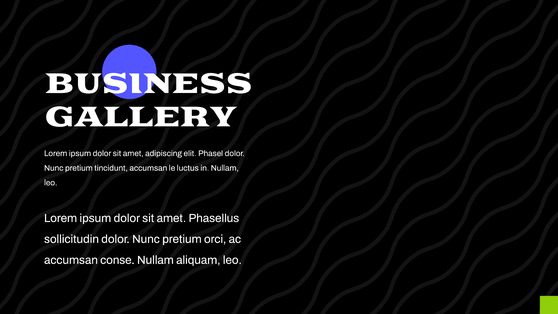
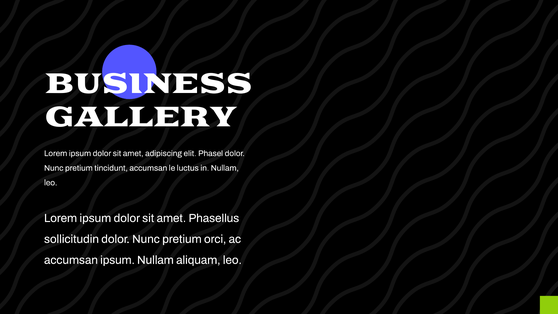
accumsan conse: conse -> ipsum
